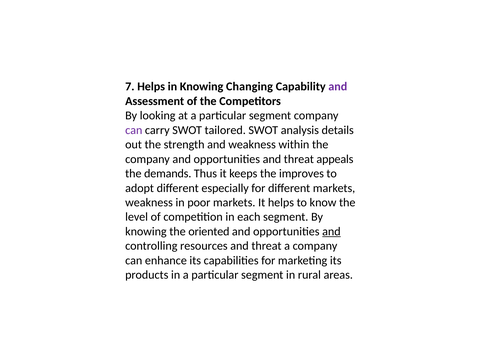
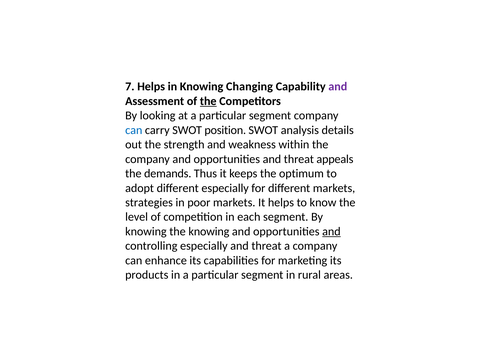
the at (208, 101) underline: none -> present
can at (134, 130) colour: purple -> blue
tailored: tailored -> position
improves: improves -> optimum
weakness at (149, 202): weakness -> strategies
the oriented: oriented -> knowing
controlling resources: resources -> especially
